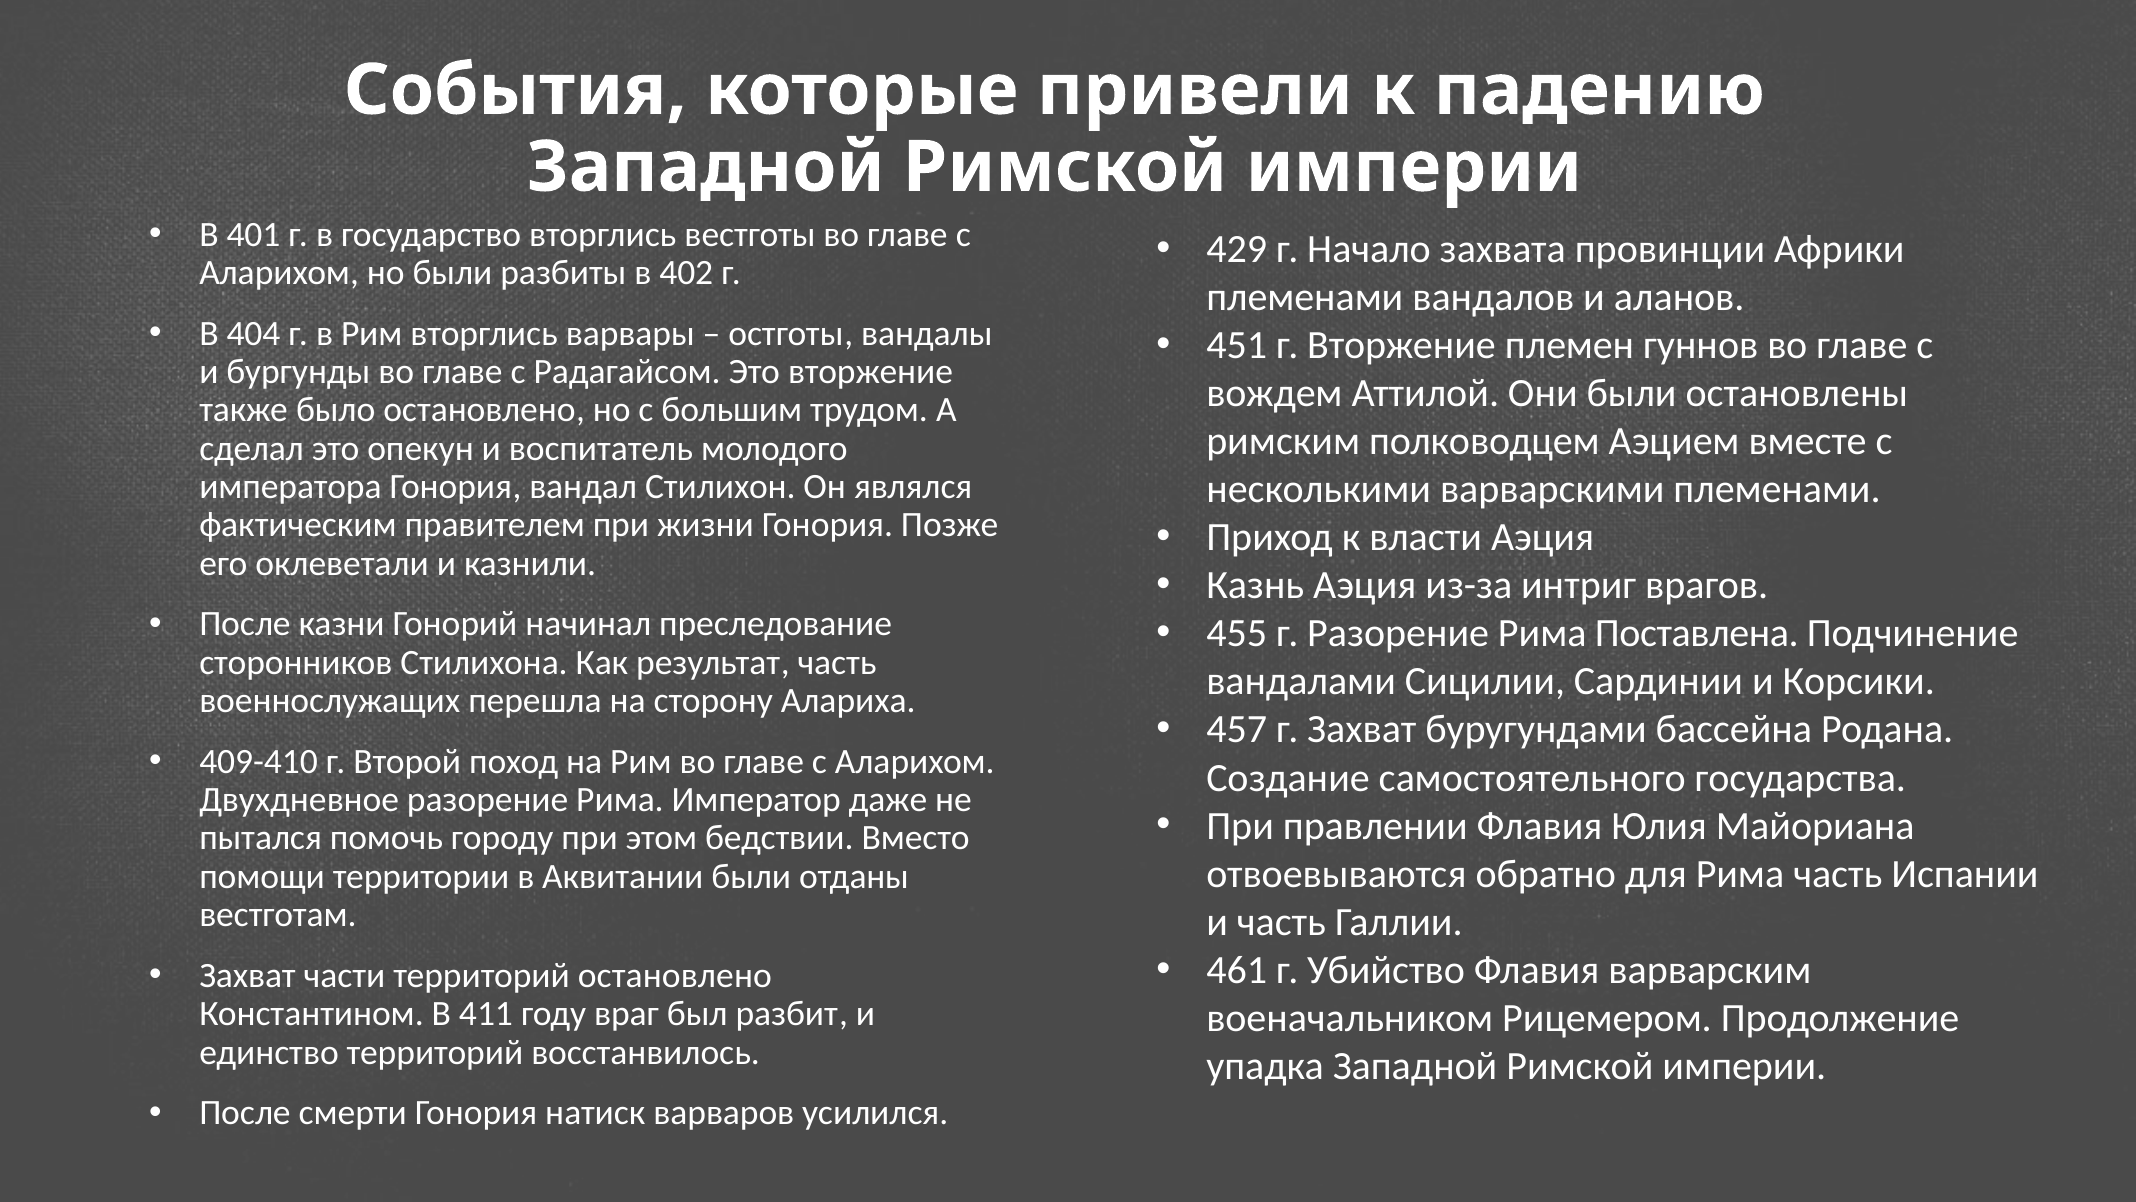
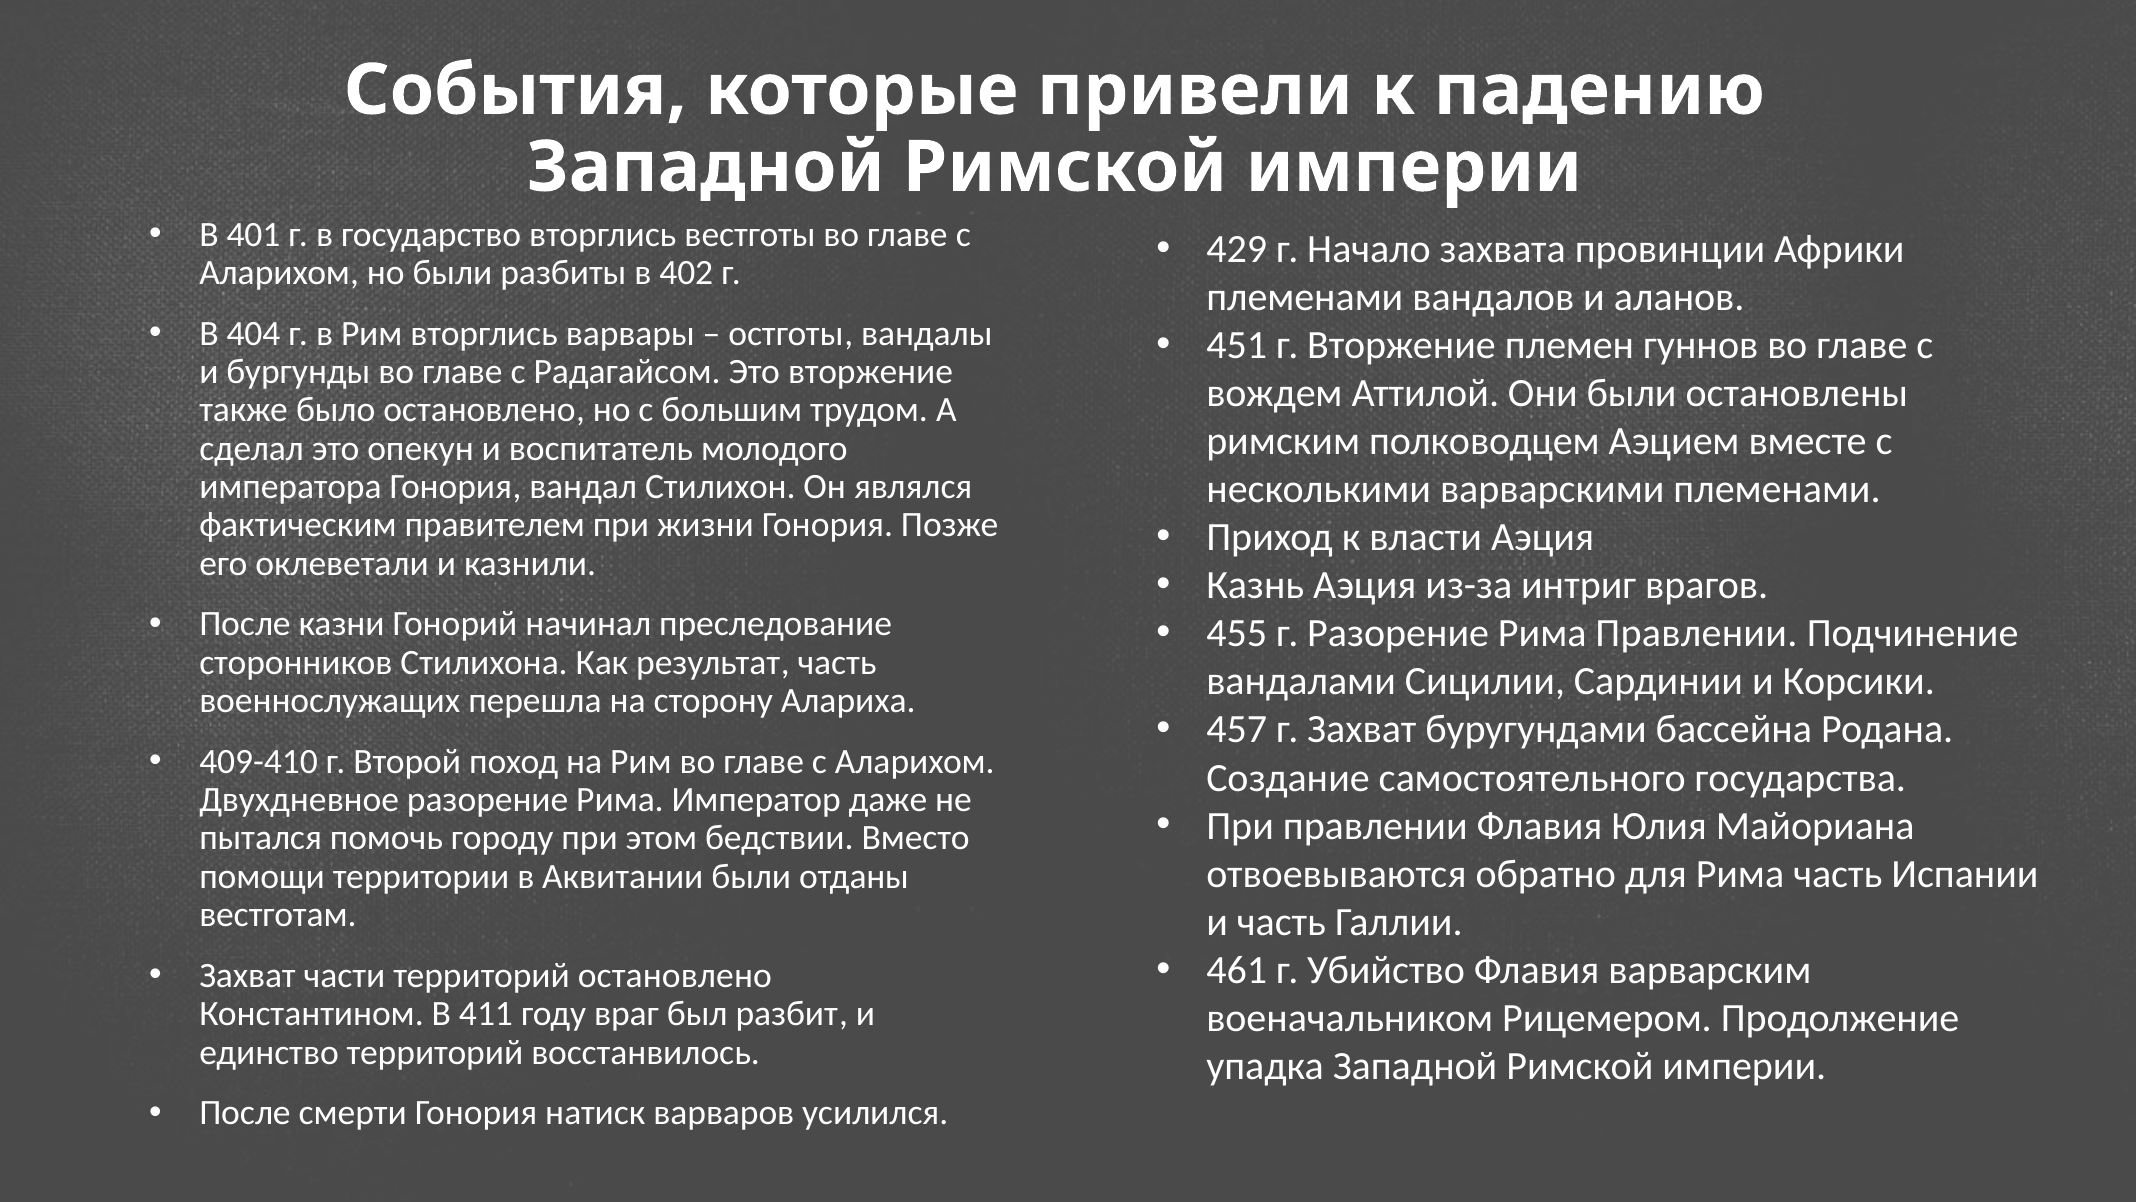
Рима Поставлена: Поставлена -> Правлении
